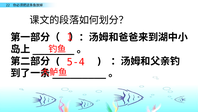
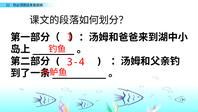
5-4: 5-4 -> 3-4
